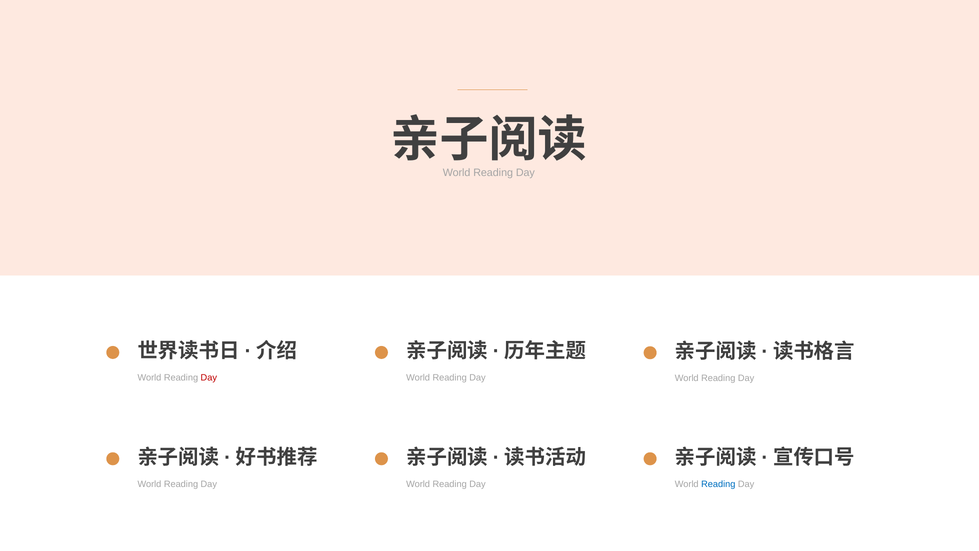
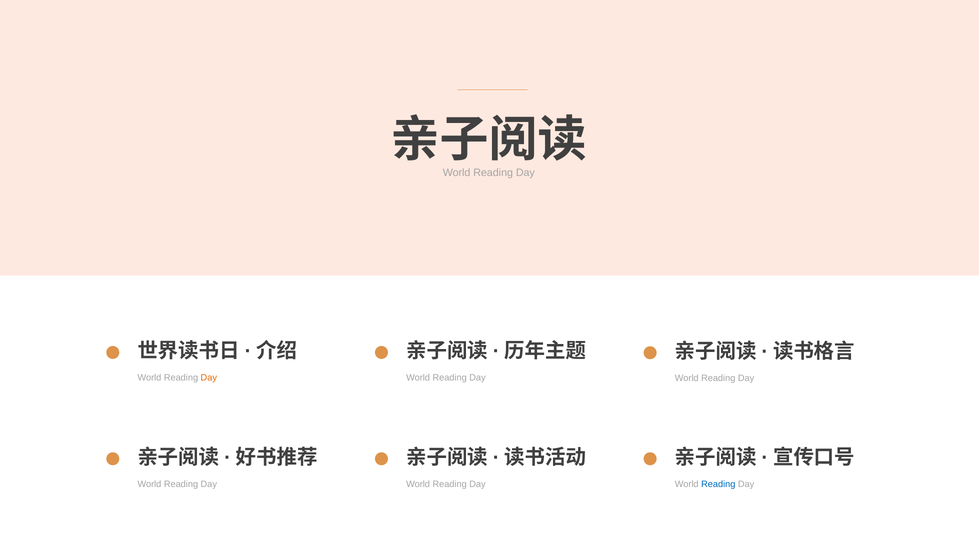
Day at (209, 378) colour: red -> orange
